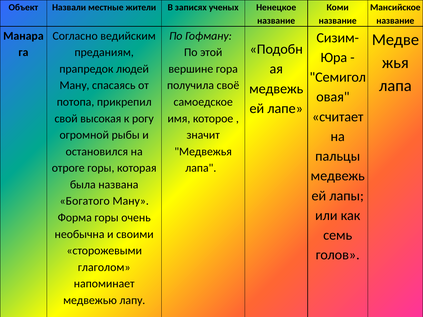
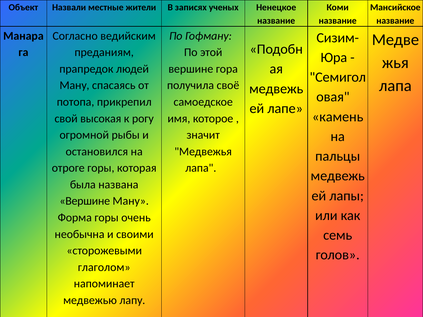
считает: считает -> камень
Богатого at (85, 201): Богатого -> Вершине
